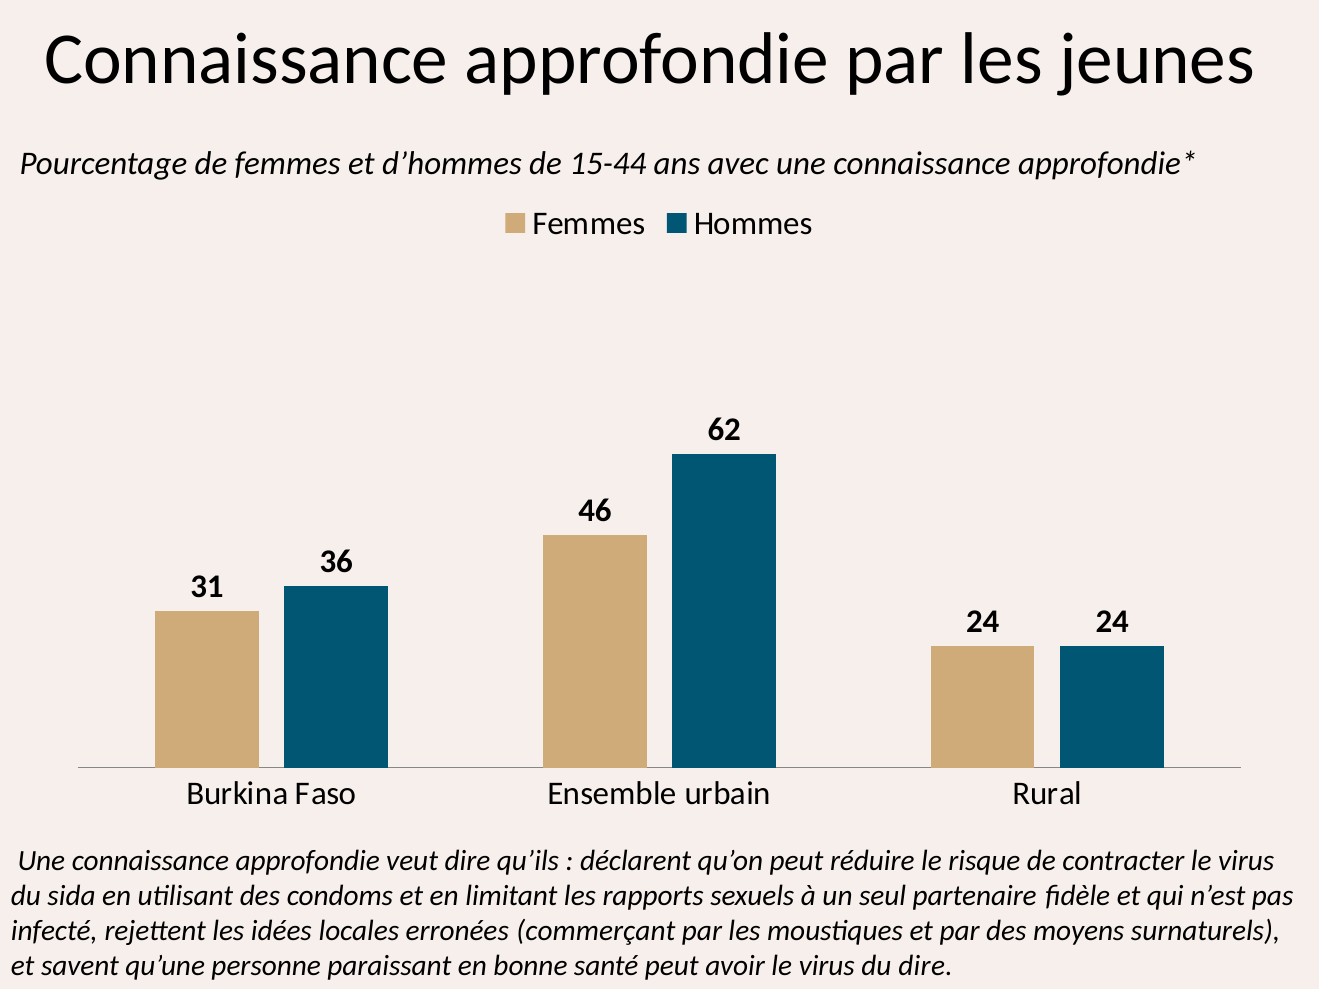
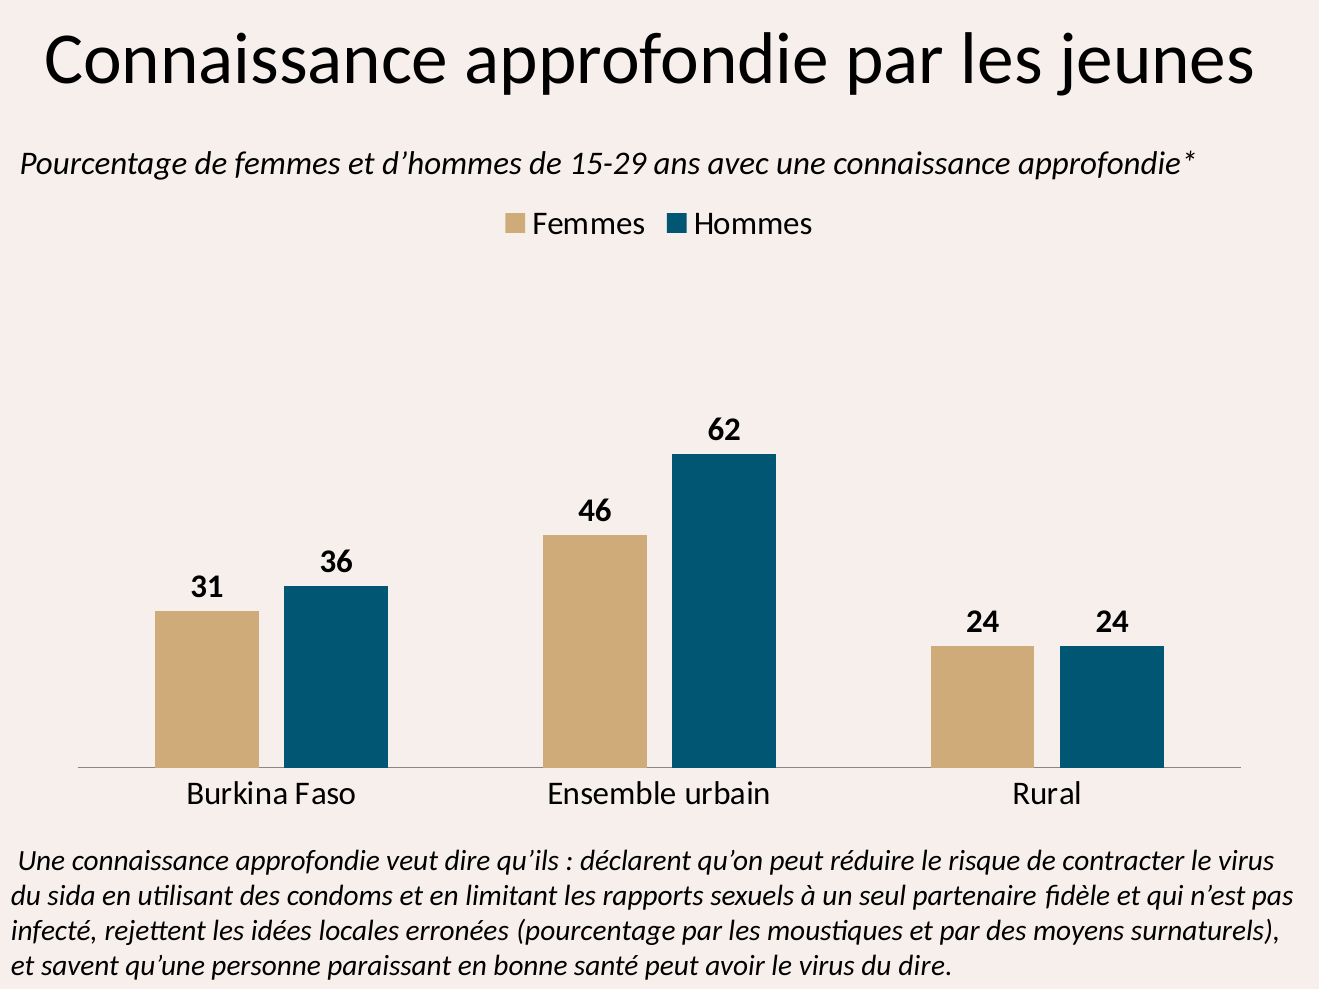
15-44: 15-44 -> 15-29
erronées commerçant: commerçant -> pourcentage
